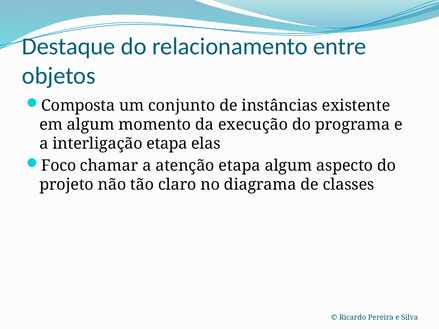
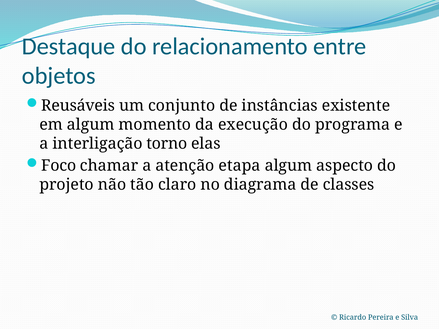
Composta: Composta -> Reusáveis
interligação etapa: etapa -> torno
